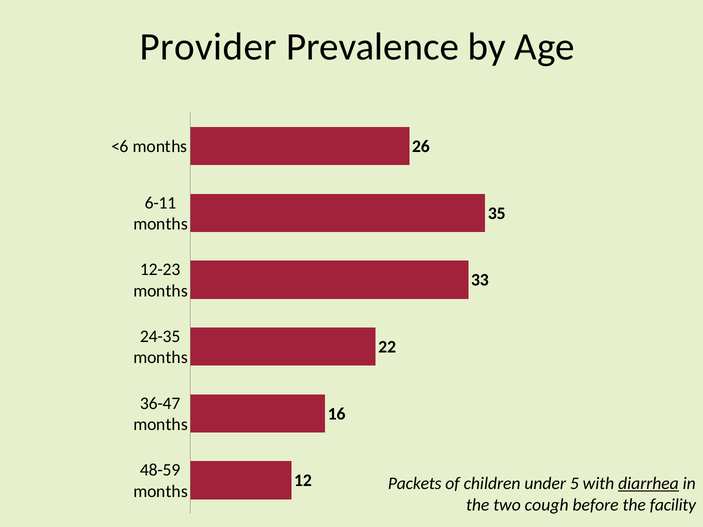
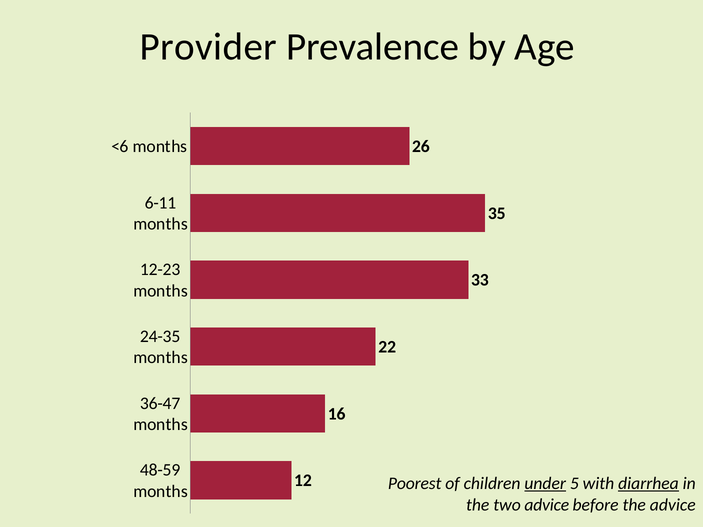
Packets: Packets -> Poorest
under underline: none -> present
two cough: cough -> advice
the facility: facility -> advice
